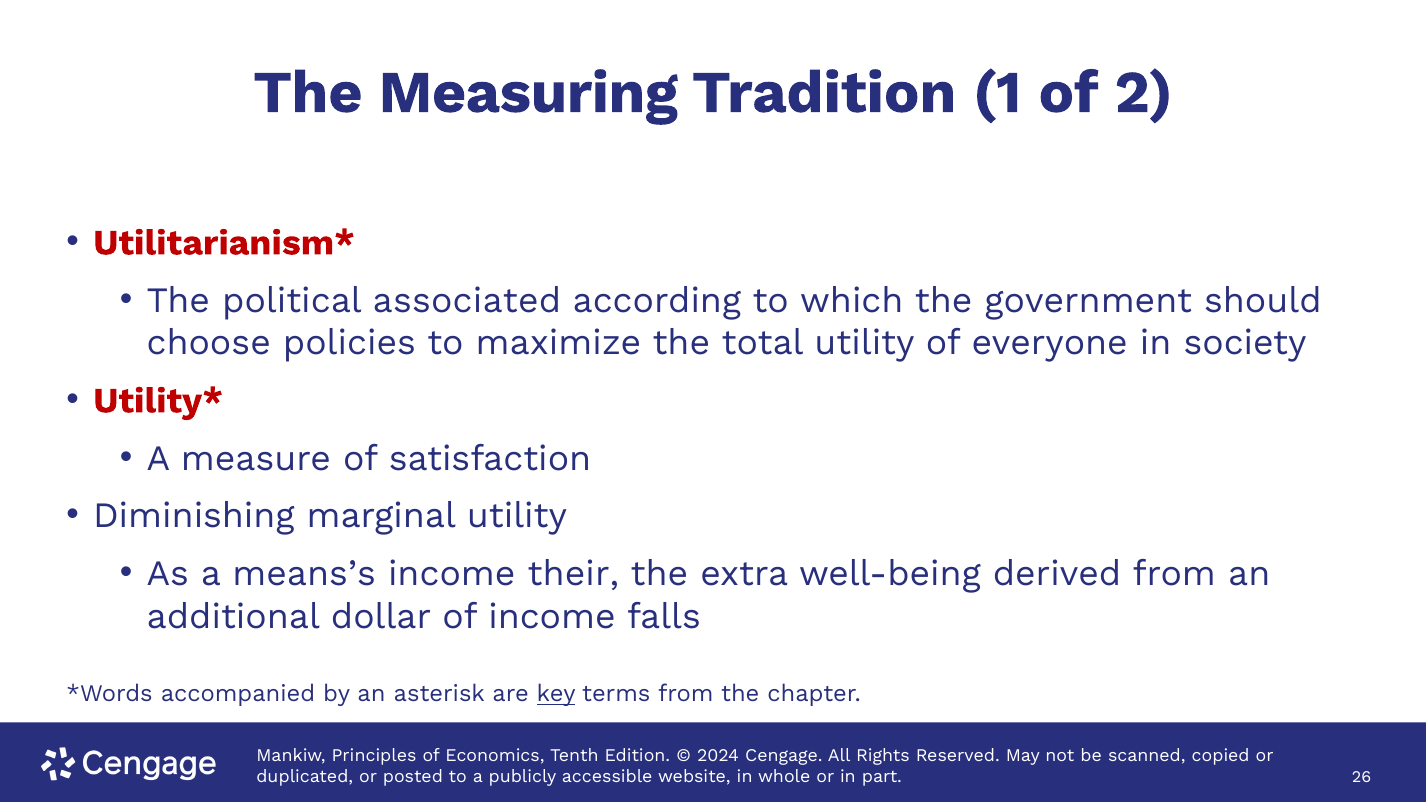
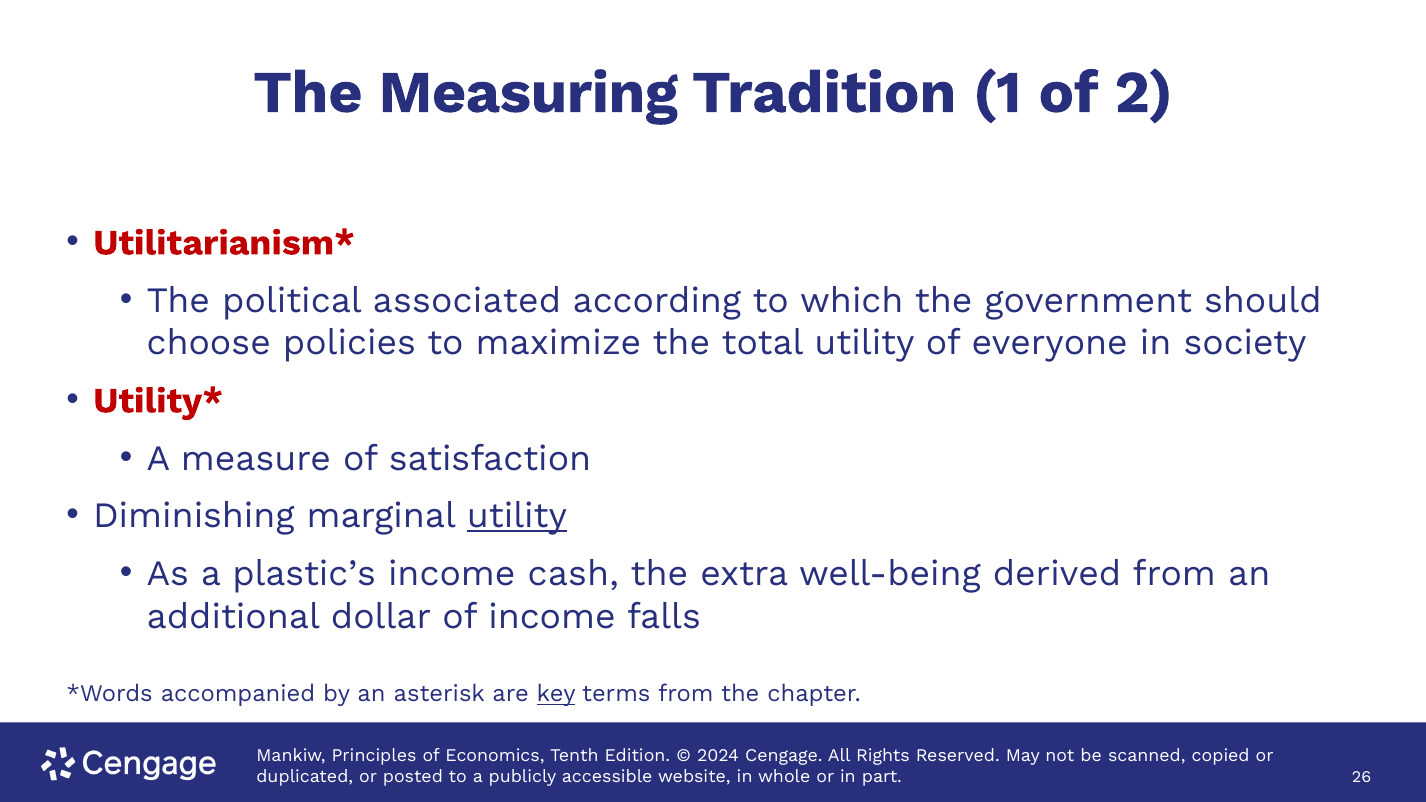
utility at (517, 516) underline: none -> present
means’s: means’s -> plastic’s
their: their -> cash
